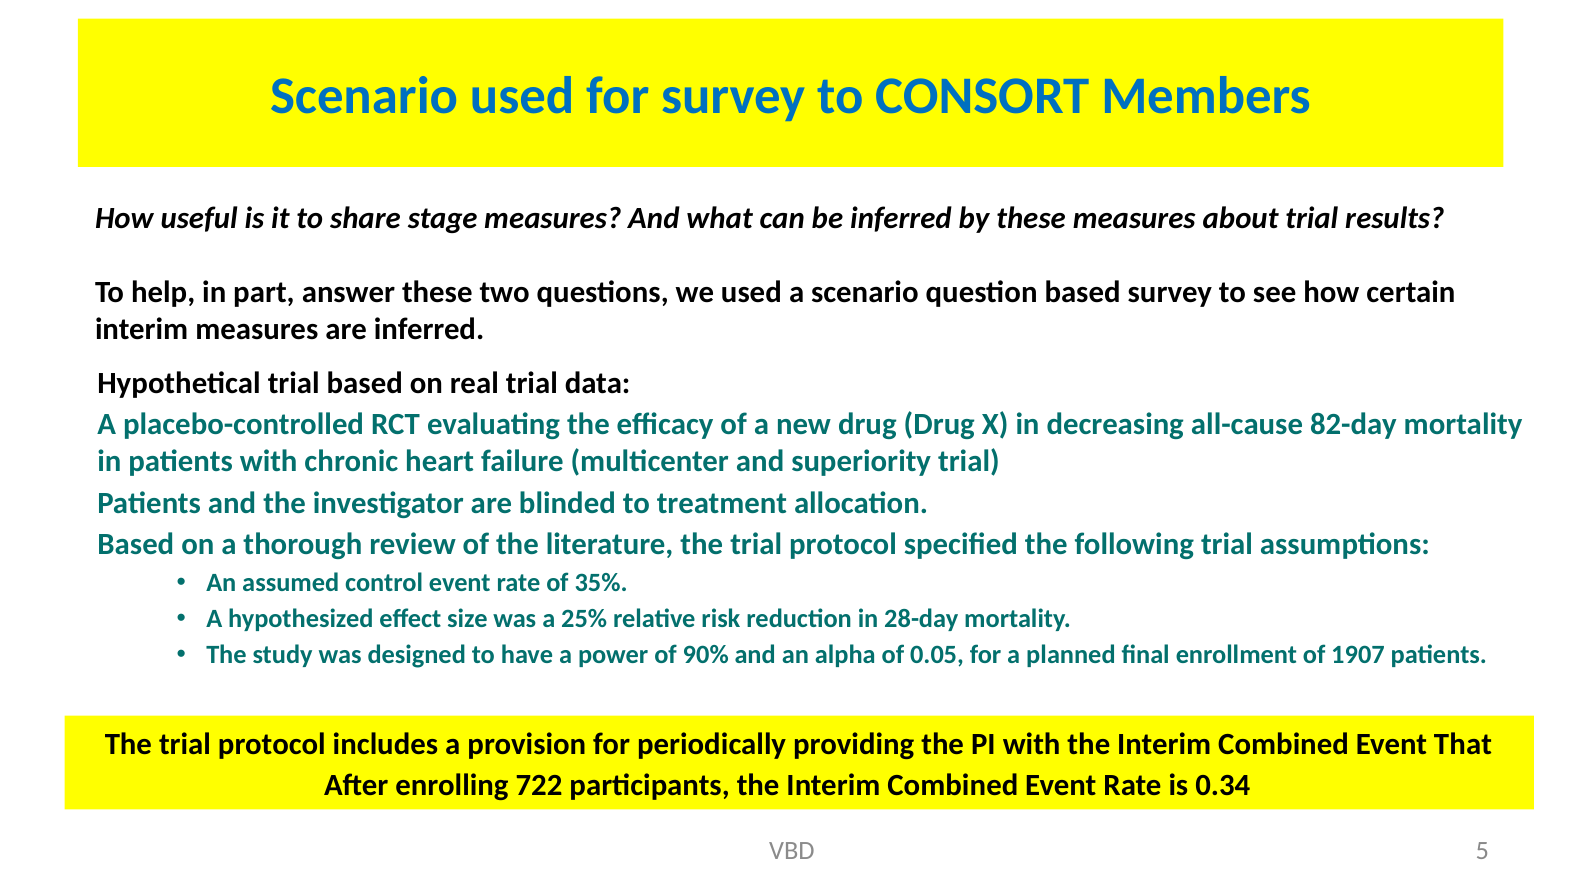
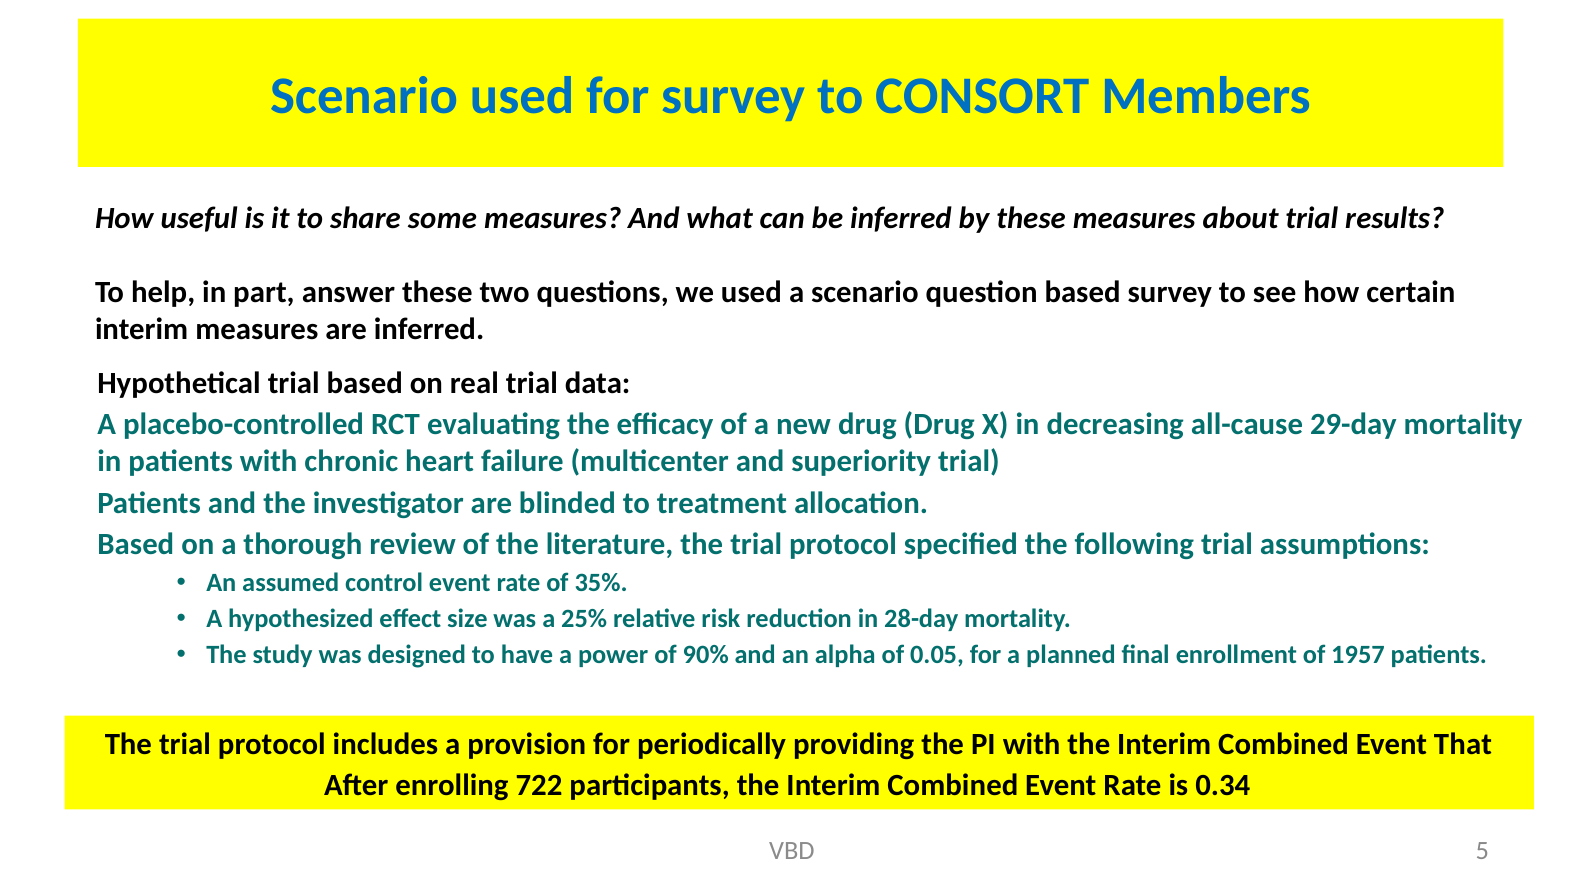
stage: stage -> some
82-day: 82-day -> 29-day
1907: 1907 -> 1957
